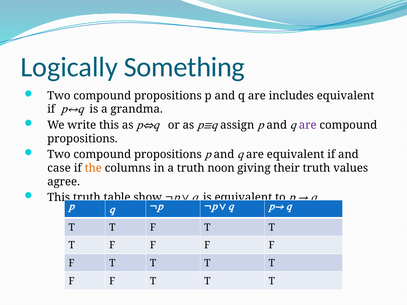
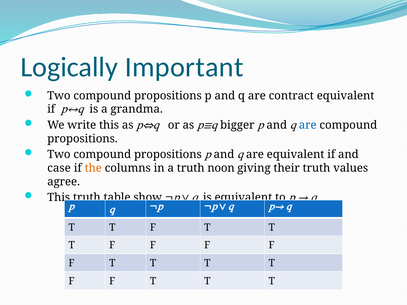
Something: Something -> Important
includes: includes -> contract
assign: assign -> bigger
are at (308, 125) colour: purple -> blue
